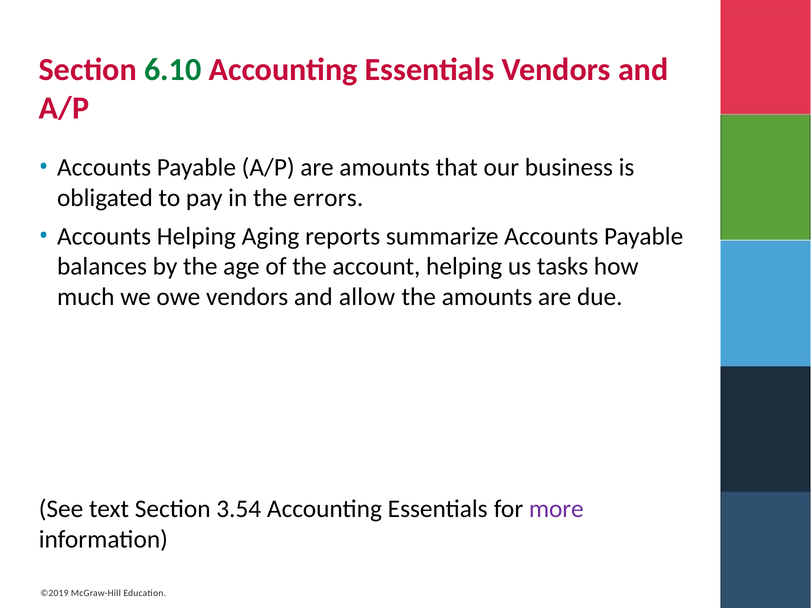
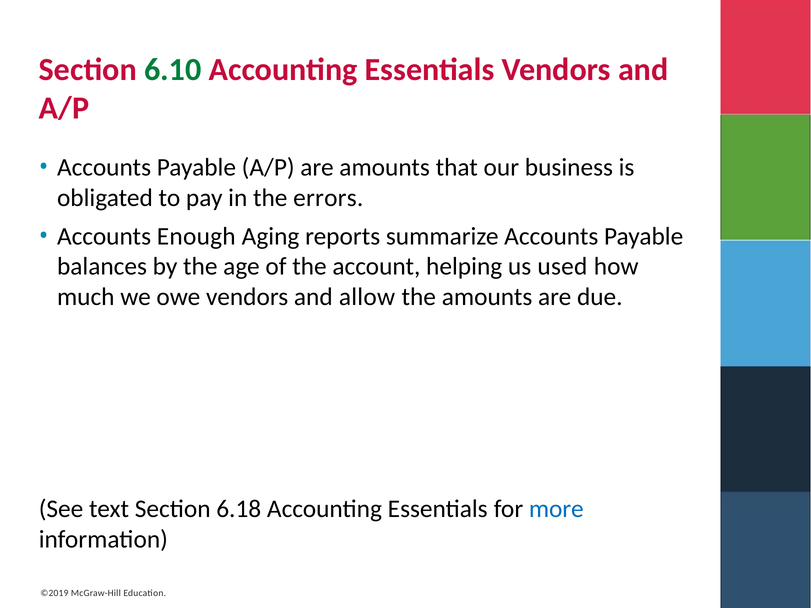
Accounts Helping: Helping -> Enough
tasks: tasks -> used
3.54: 3.54 -> 6.18
more colour: purple -> blue
